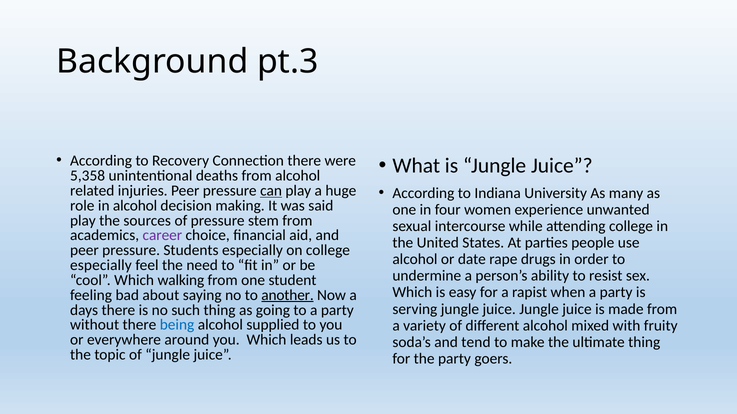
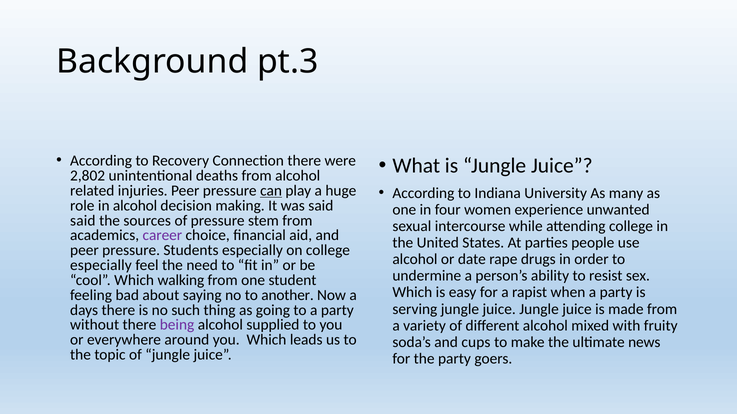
5,358: 5,358 -> 2,802
play at (83, 221): play -> said
another underline: present -> none
being colour: blue -> purple
tend: tend -> cups
ultimate thing: thing -> news
